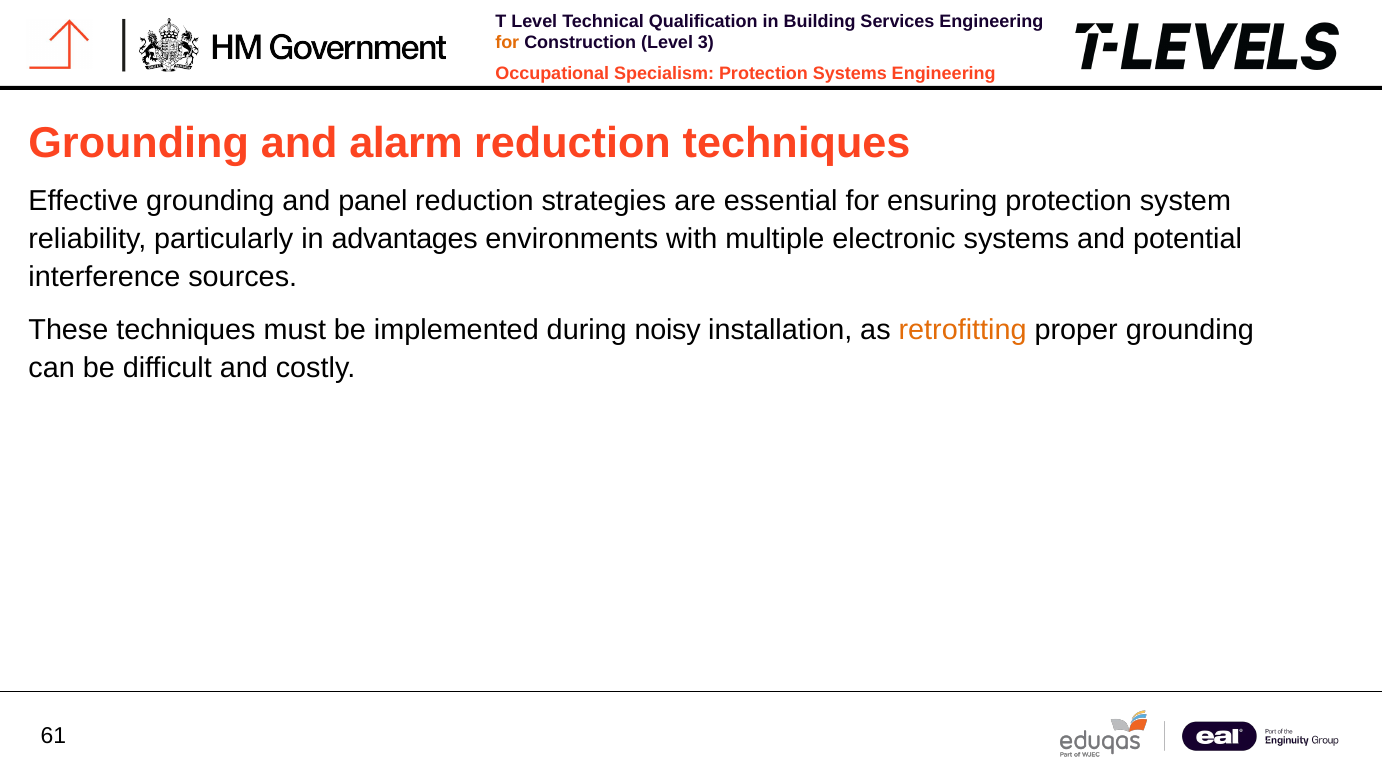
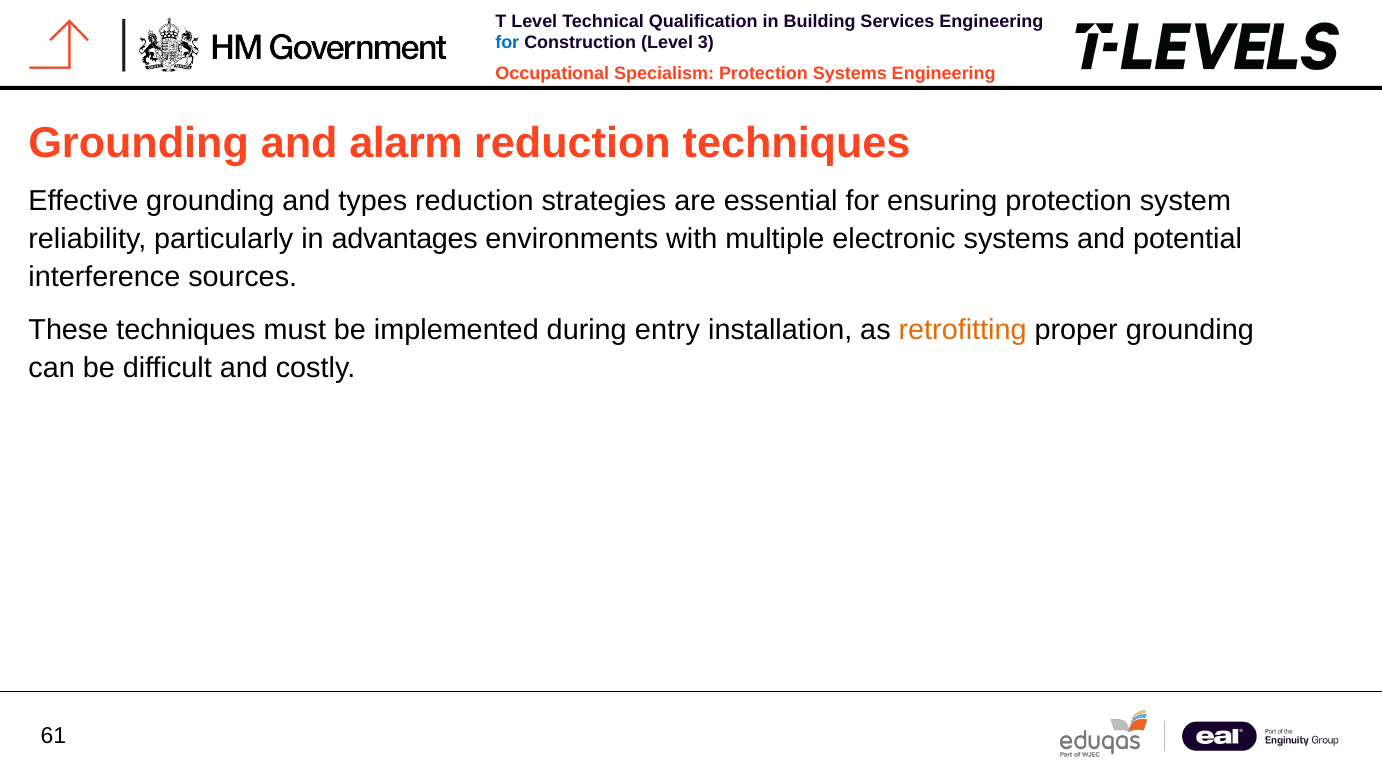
for at (507, 43) colour: orange -> blue
panel: panel -> types
noisy: noisy -> entry
